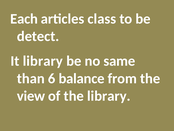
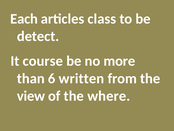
It library: library -> course
same: same -> more
balance: balance -> written
the library: library -> where
